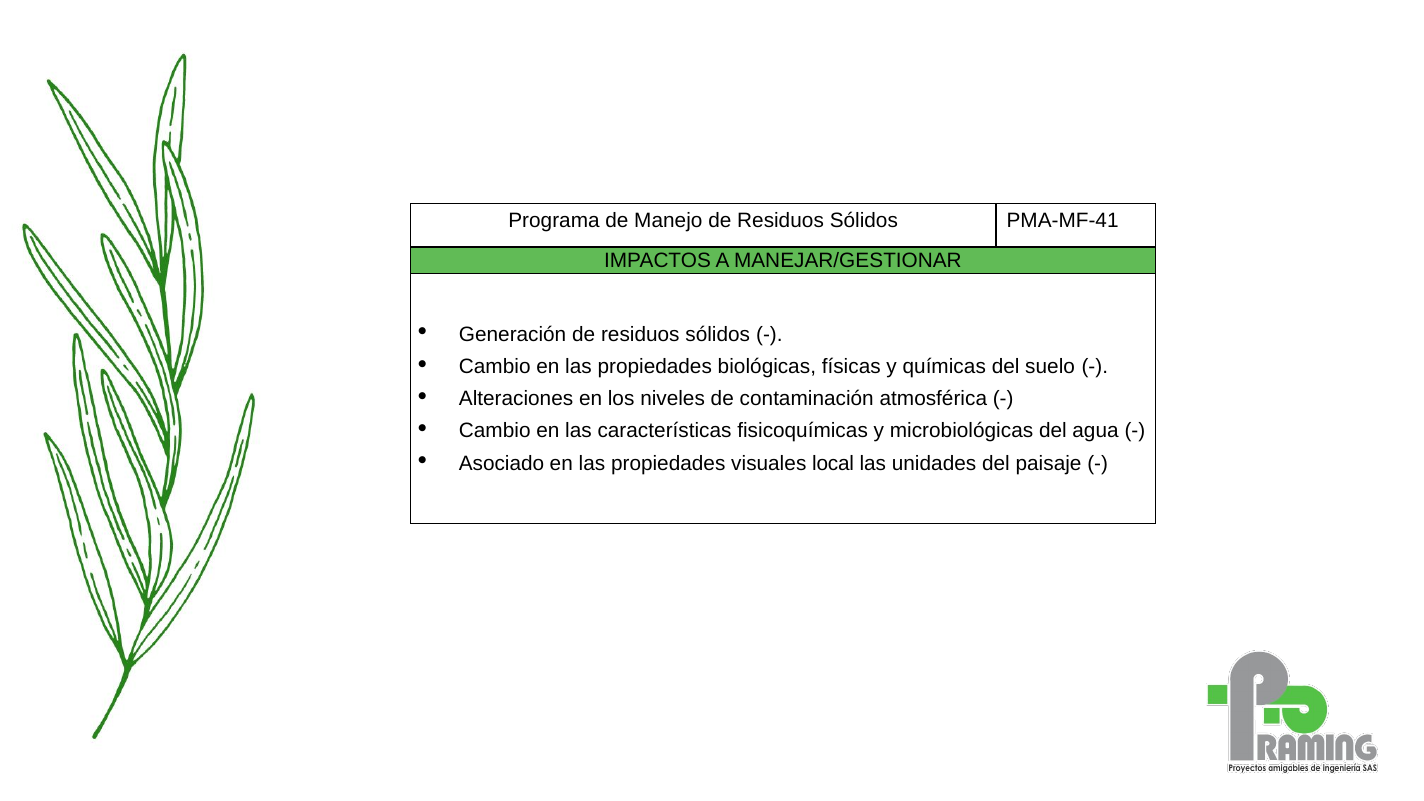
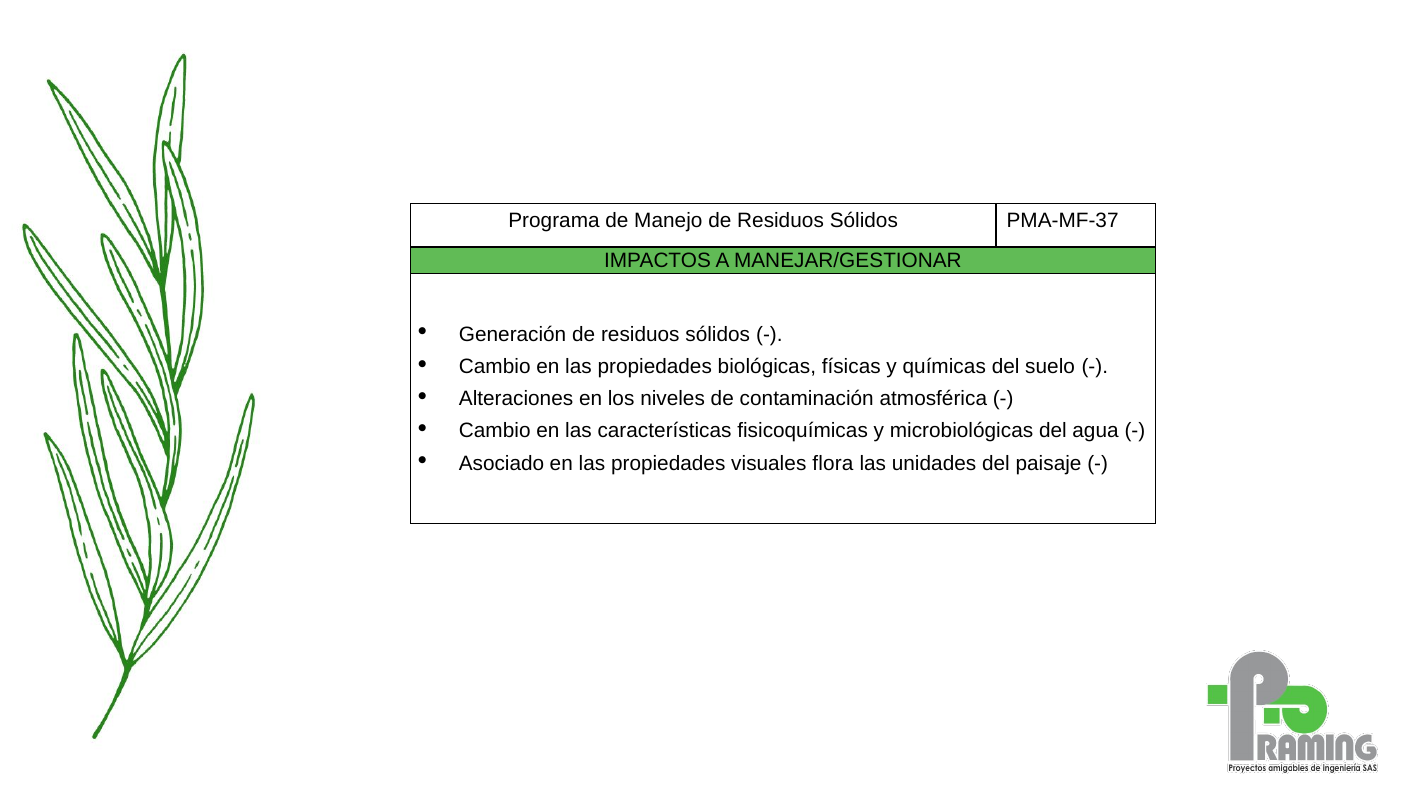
PMA-MF-41: PMA-MF-41 -> PMA-MF-37
local: local -> flora
